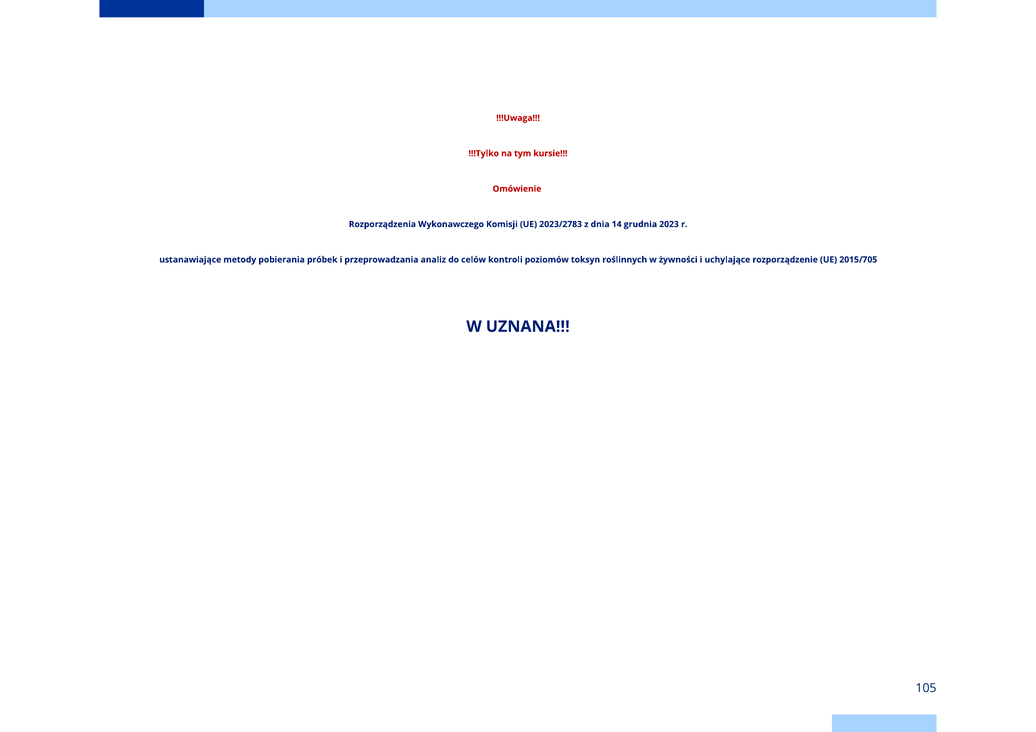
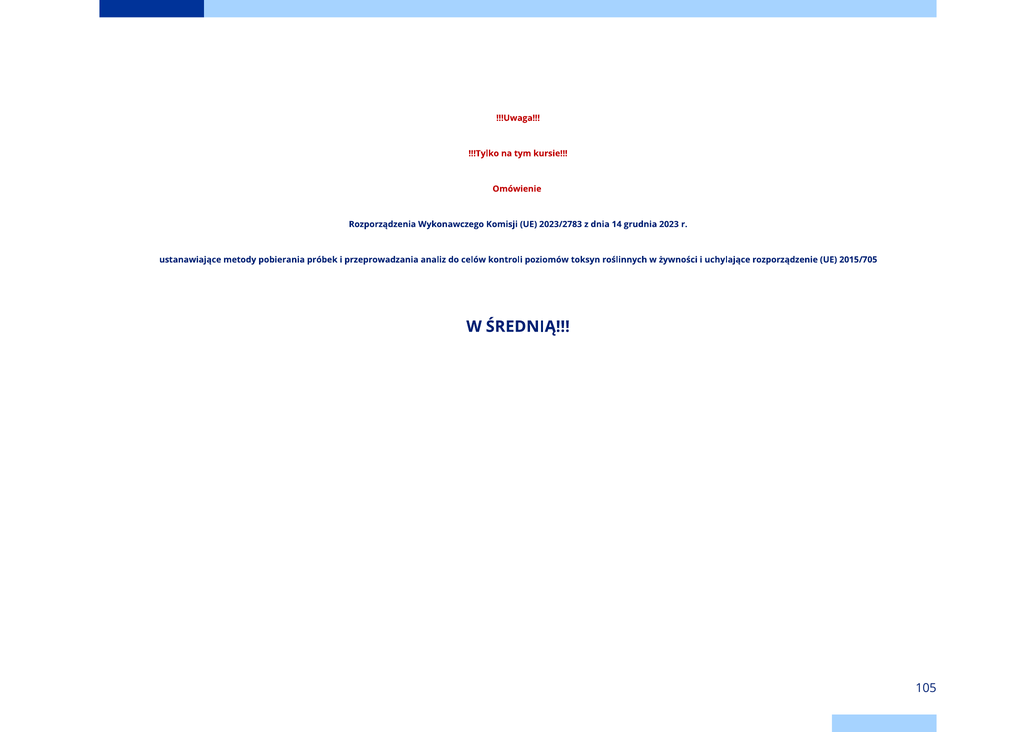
UZNANA: UZNANA -> ŚREDNIĄ
